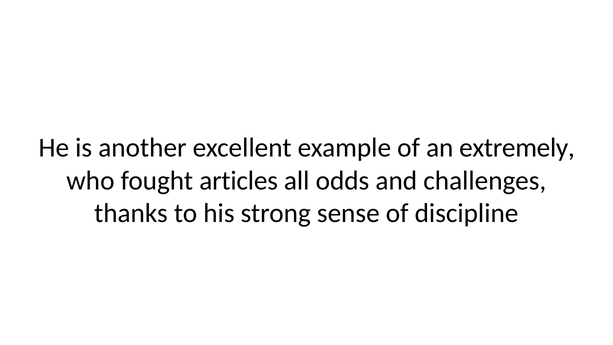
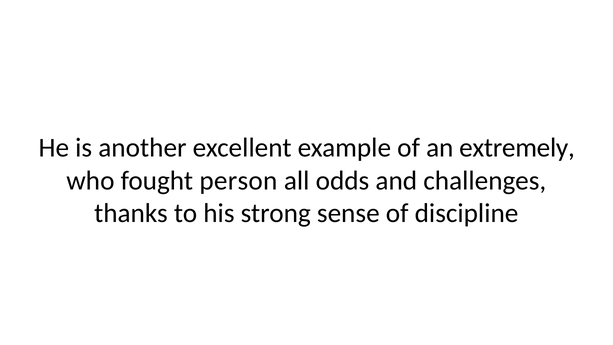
articles: articles -> person
